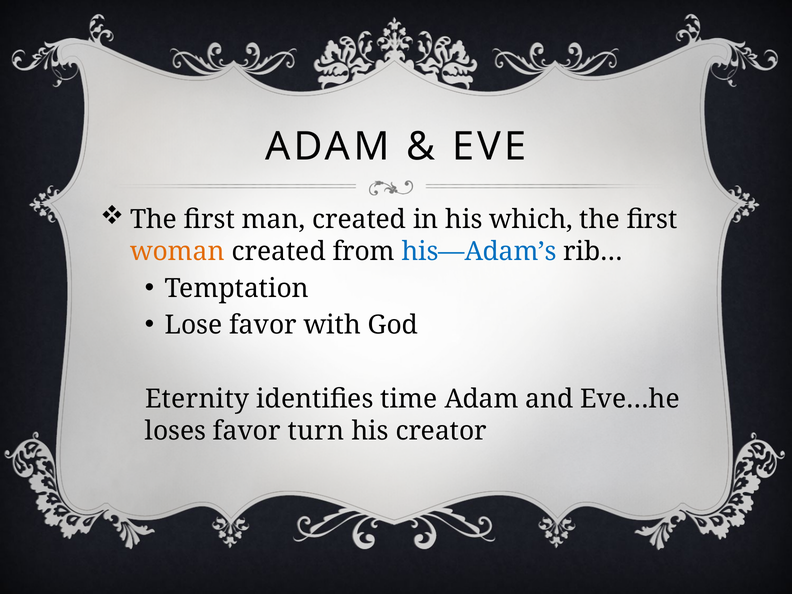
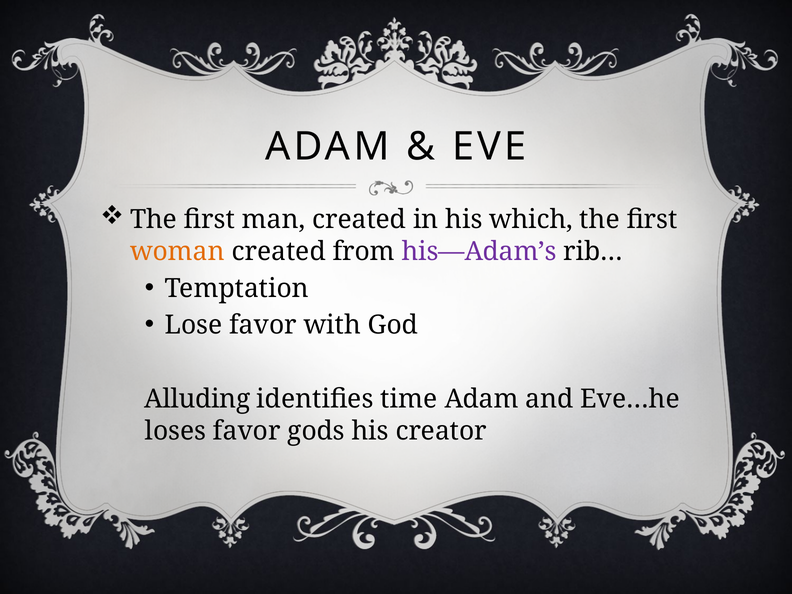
his—Adam’s colour: blue -> purple
Eternity: Eternity -> Alluding
turn: turn -> gods
